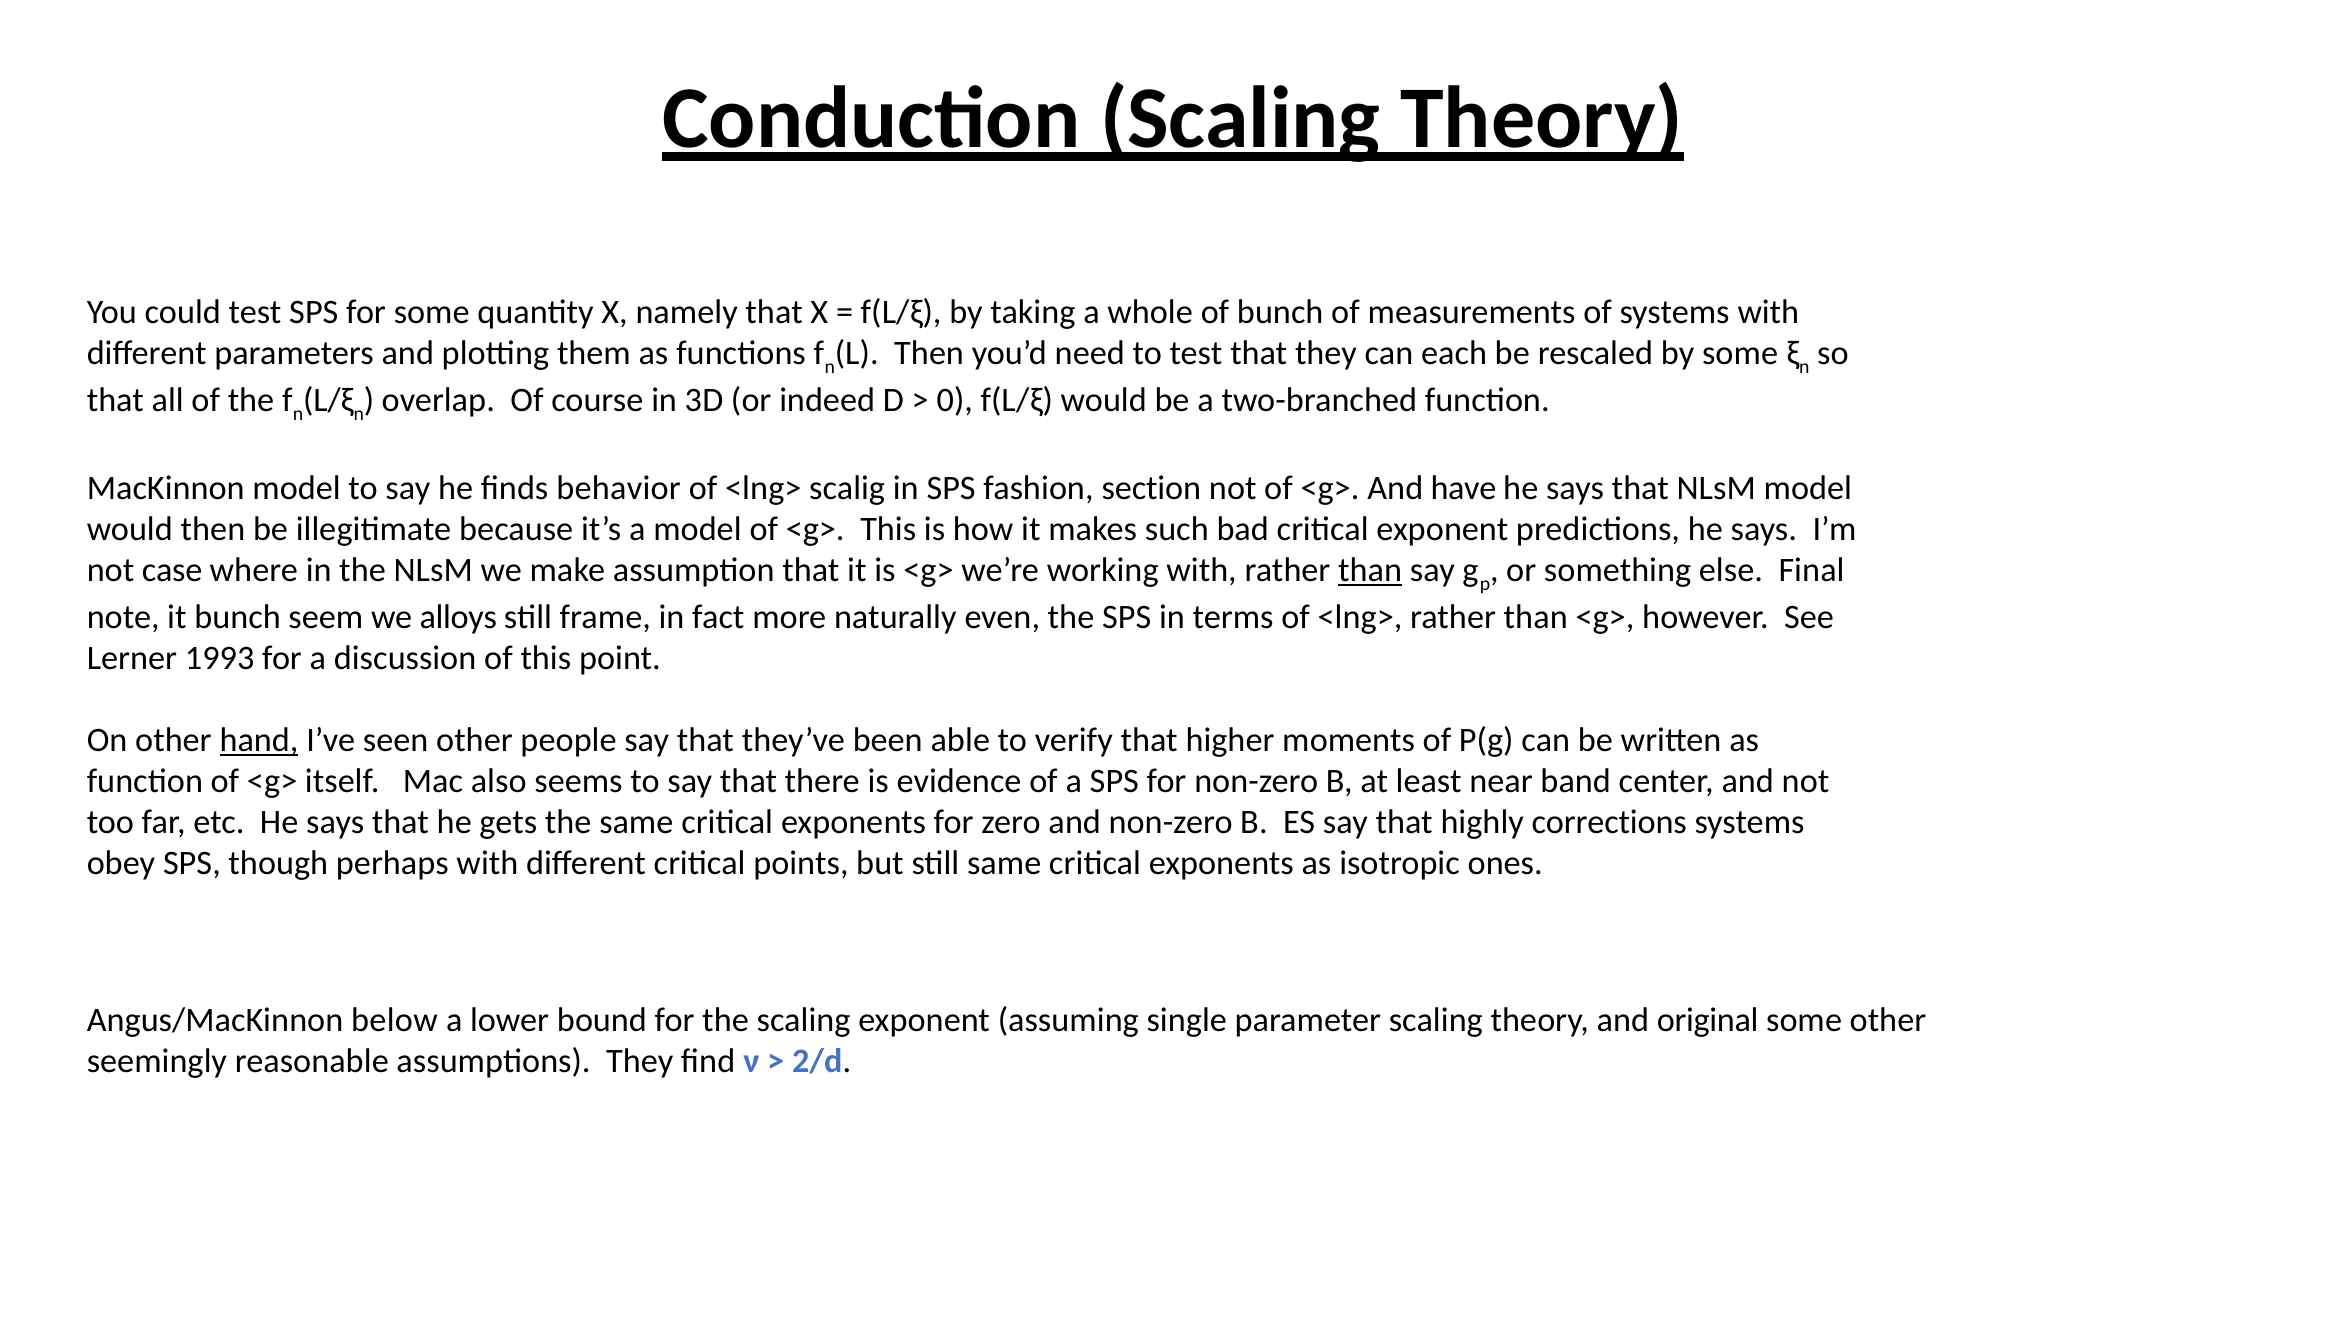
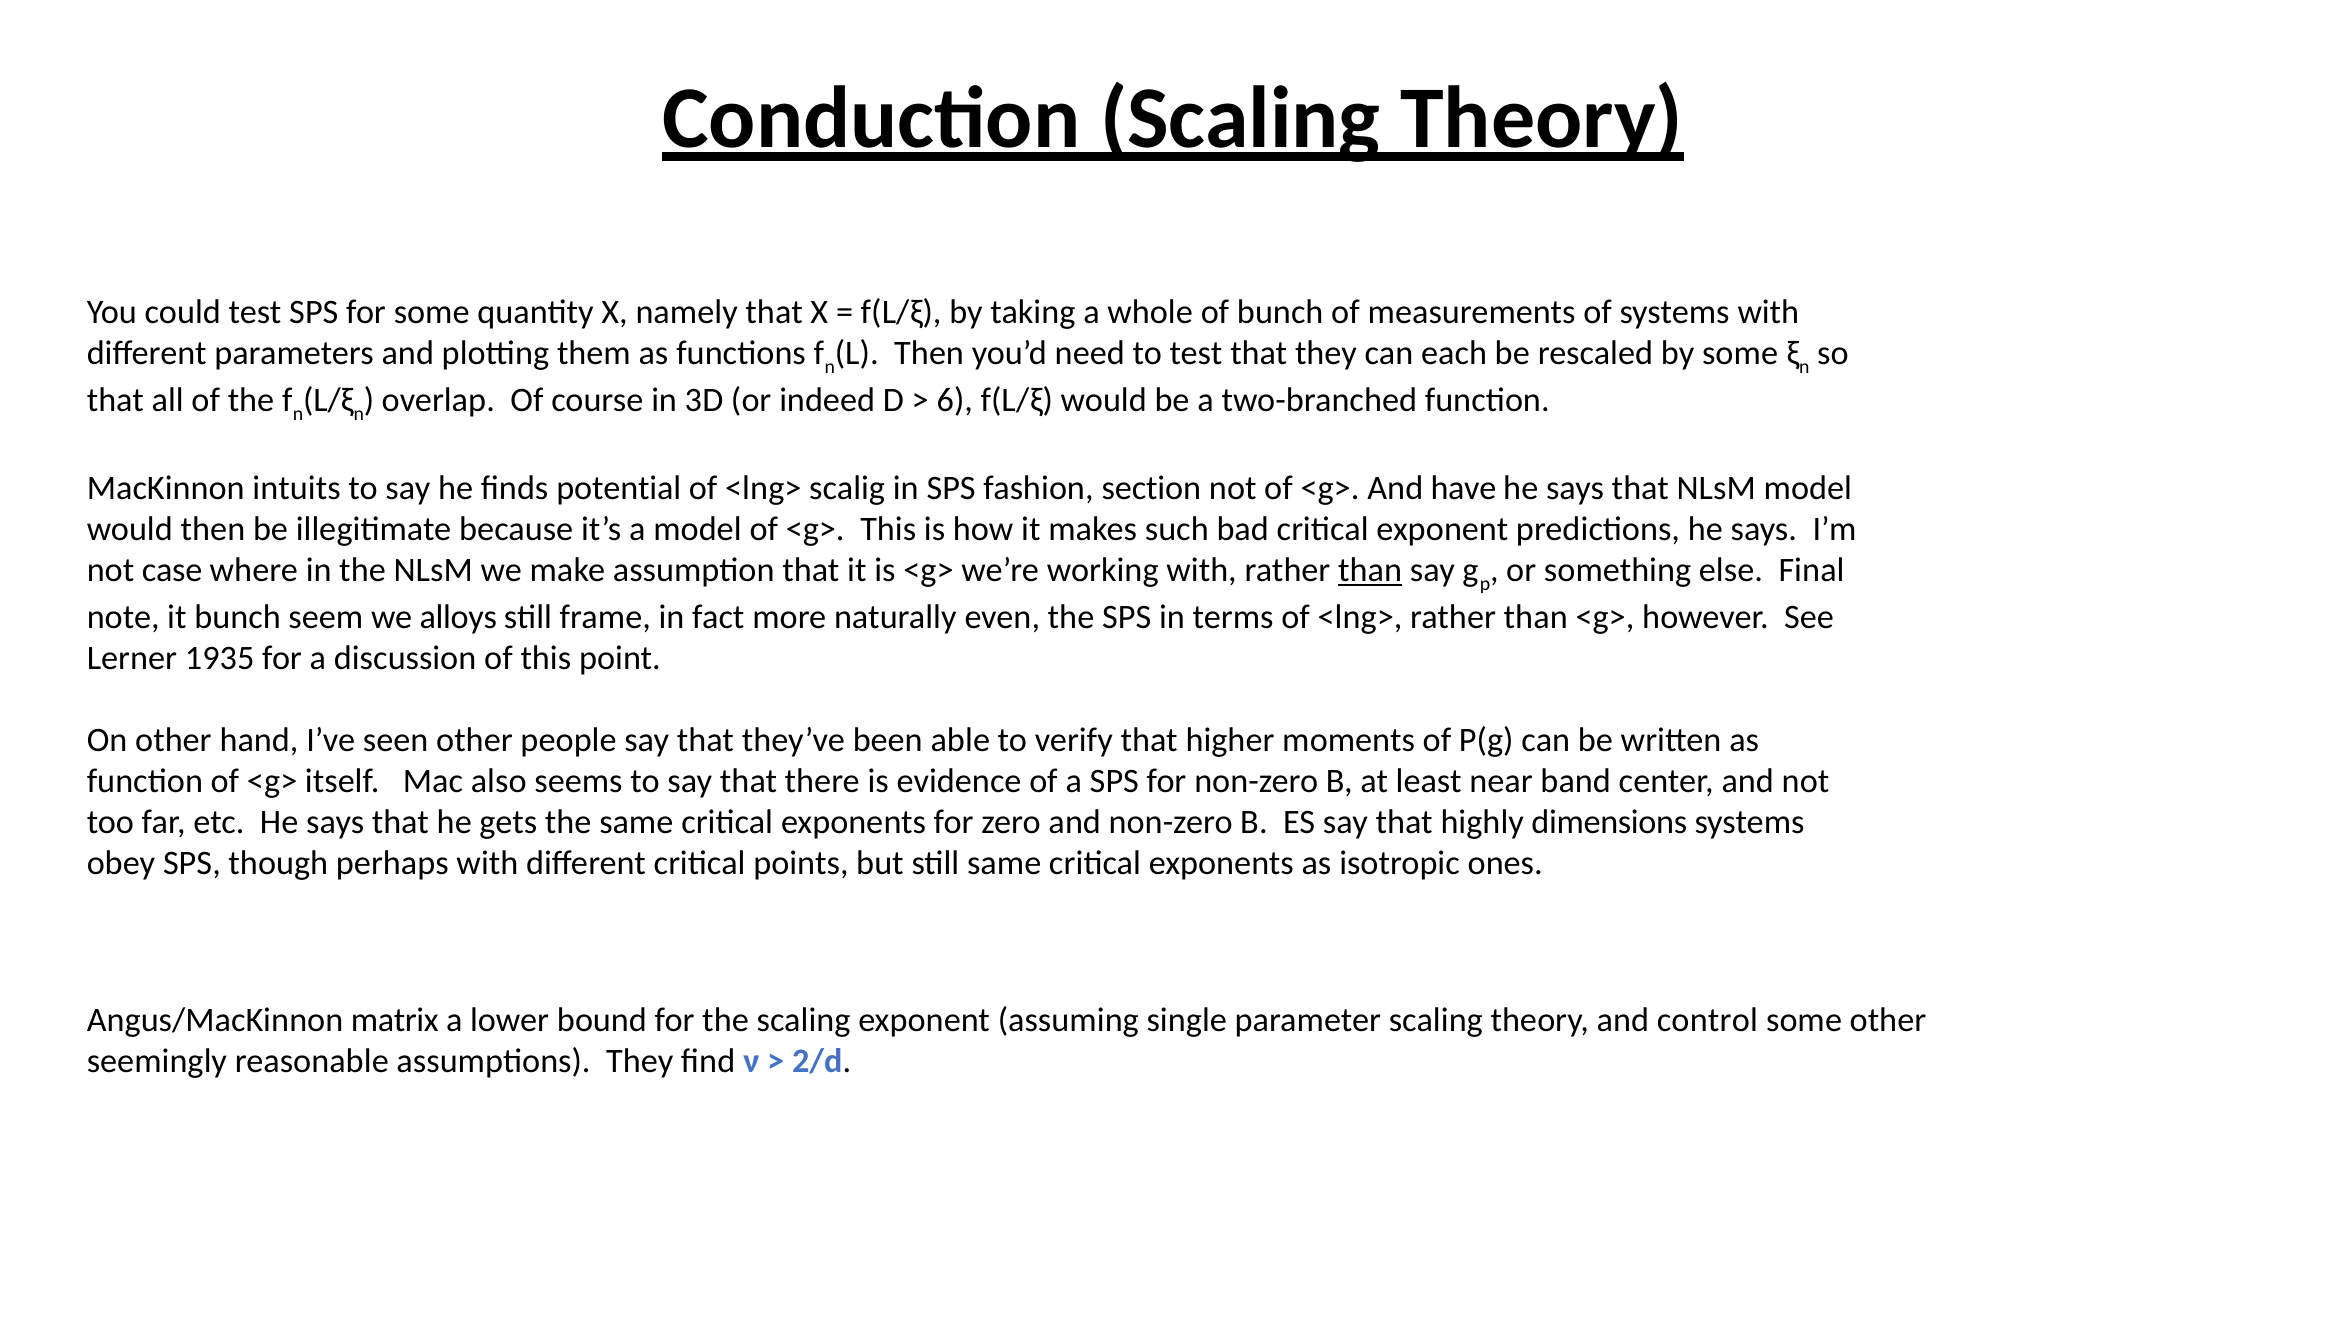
0: 0 -> 6
MacKinnon model: model -> intuits
behavior: behavior -> potential
1993: 1993 -> 1935
hand underline: present -> none
corrections: corrections -> dimensions
below: below -> matrix
original: original -> control
